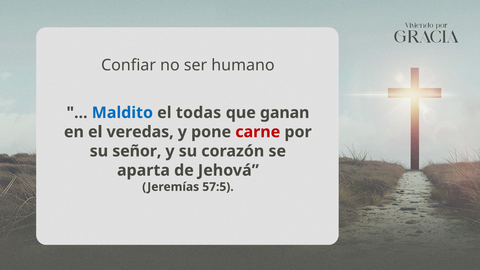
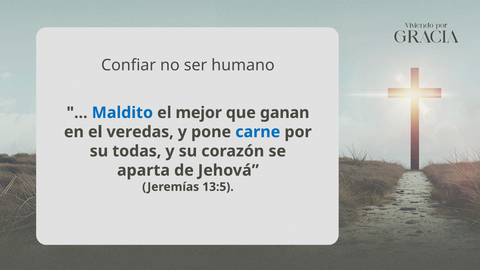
todas: todas -> mejor
carne colour: red -> blue
señor: señor -> todas
57:5: 57:5 -> 13:5
